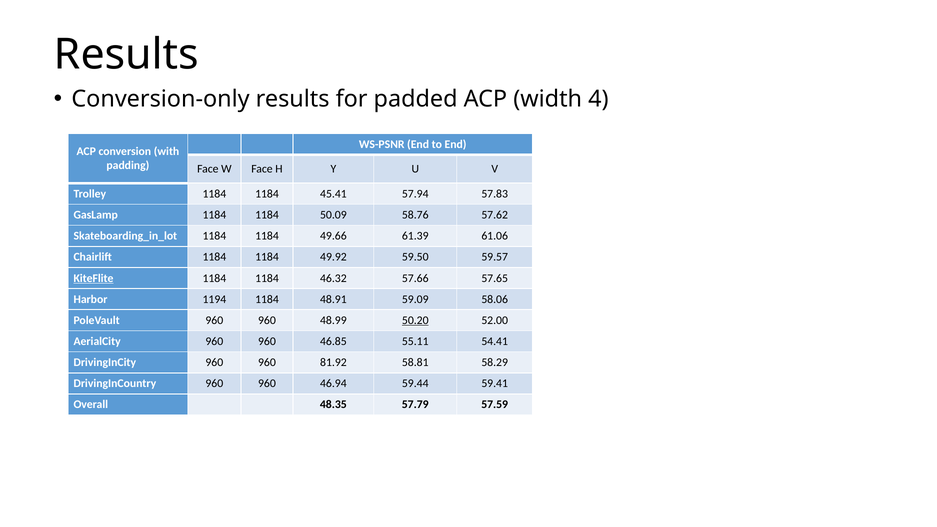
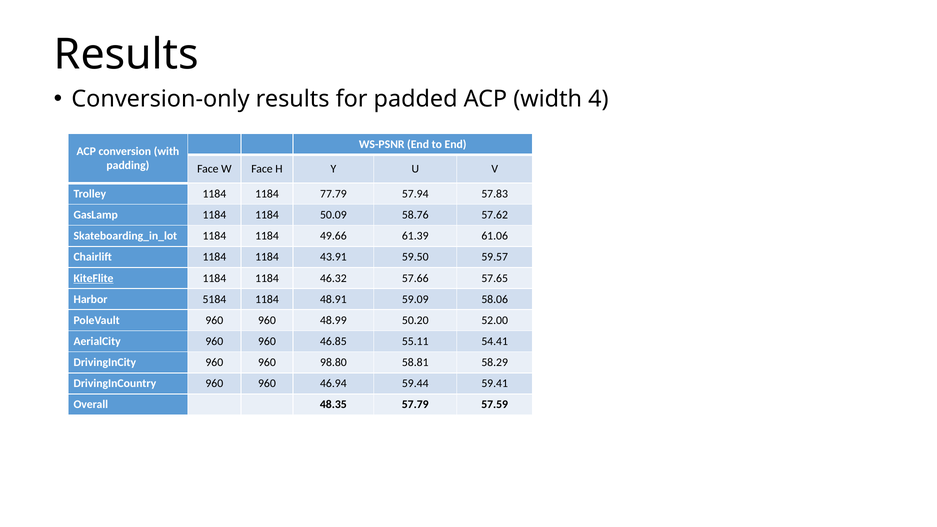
45.41: 45.41 -> 77.79
49.92: 49.92 -> 43.91
1194: 1194 -> 5184
50.20 underline: present -> none
81.92: 81.92 -> 98.80
